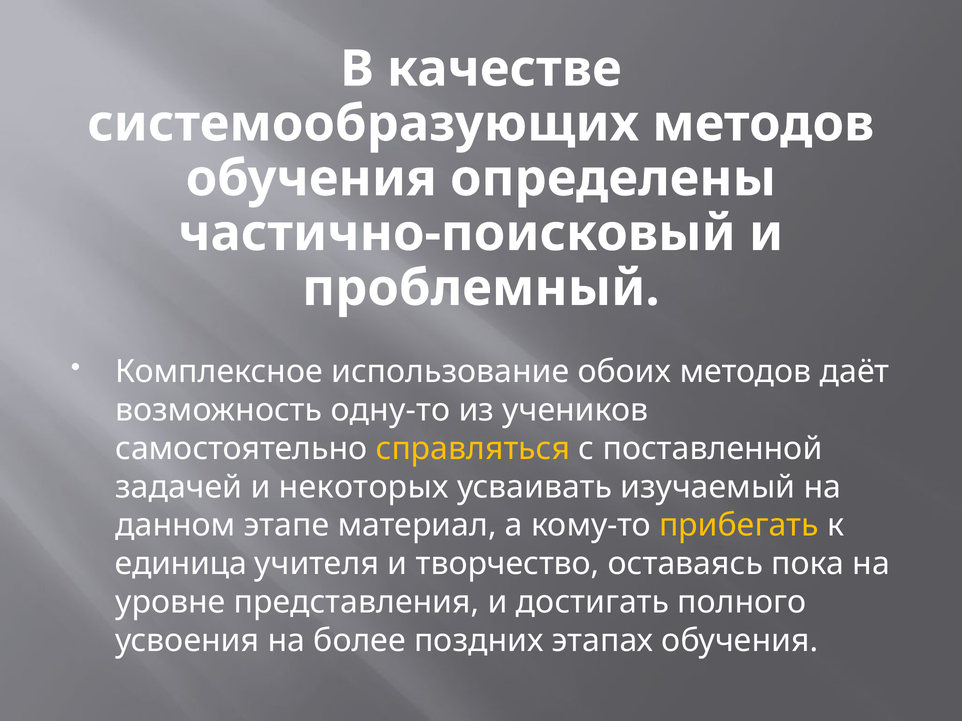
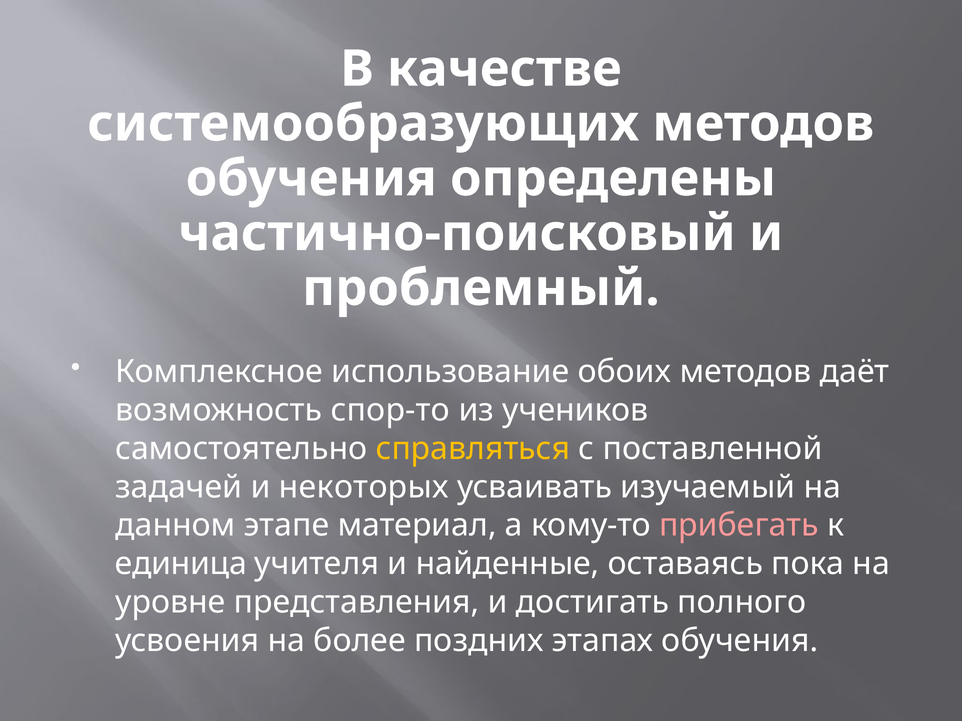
одну-то: одну-то -> спор-то
прибегать colour: yellow -> pink
творчество: творчество -> найденные
